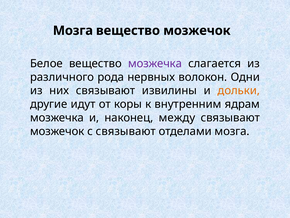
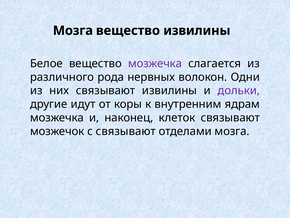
вещество мозжечок: мозжечок -> извилины
дольки colour: orange -> purple
между: между -> клеток
